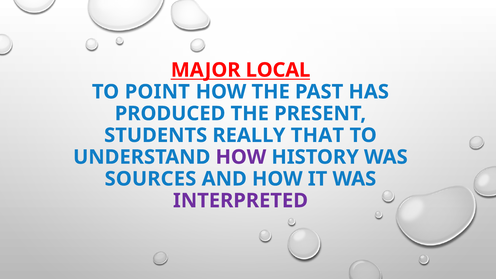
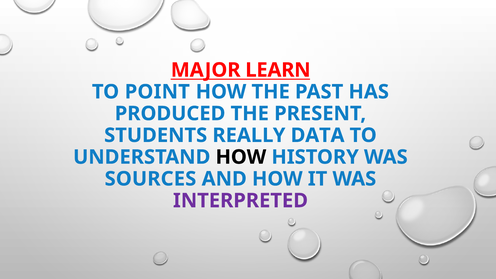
LOCAL: LOCAL -> LEARN
THAT: THAT -> DATA
HOW at (241, 157) colour: purple -> black
